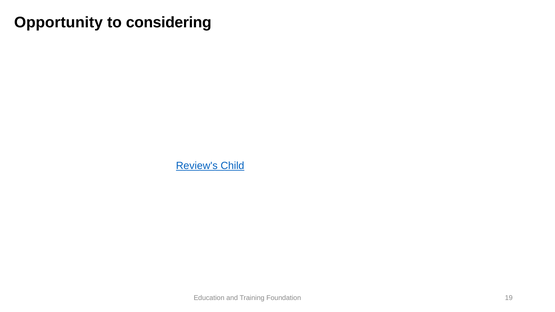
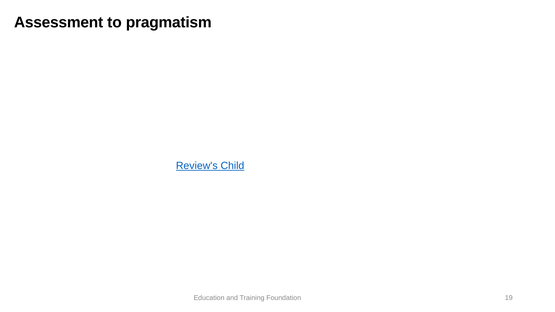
Opportunity: Opportunity -> Assessment
considering: considering -> pragmatism
